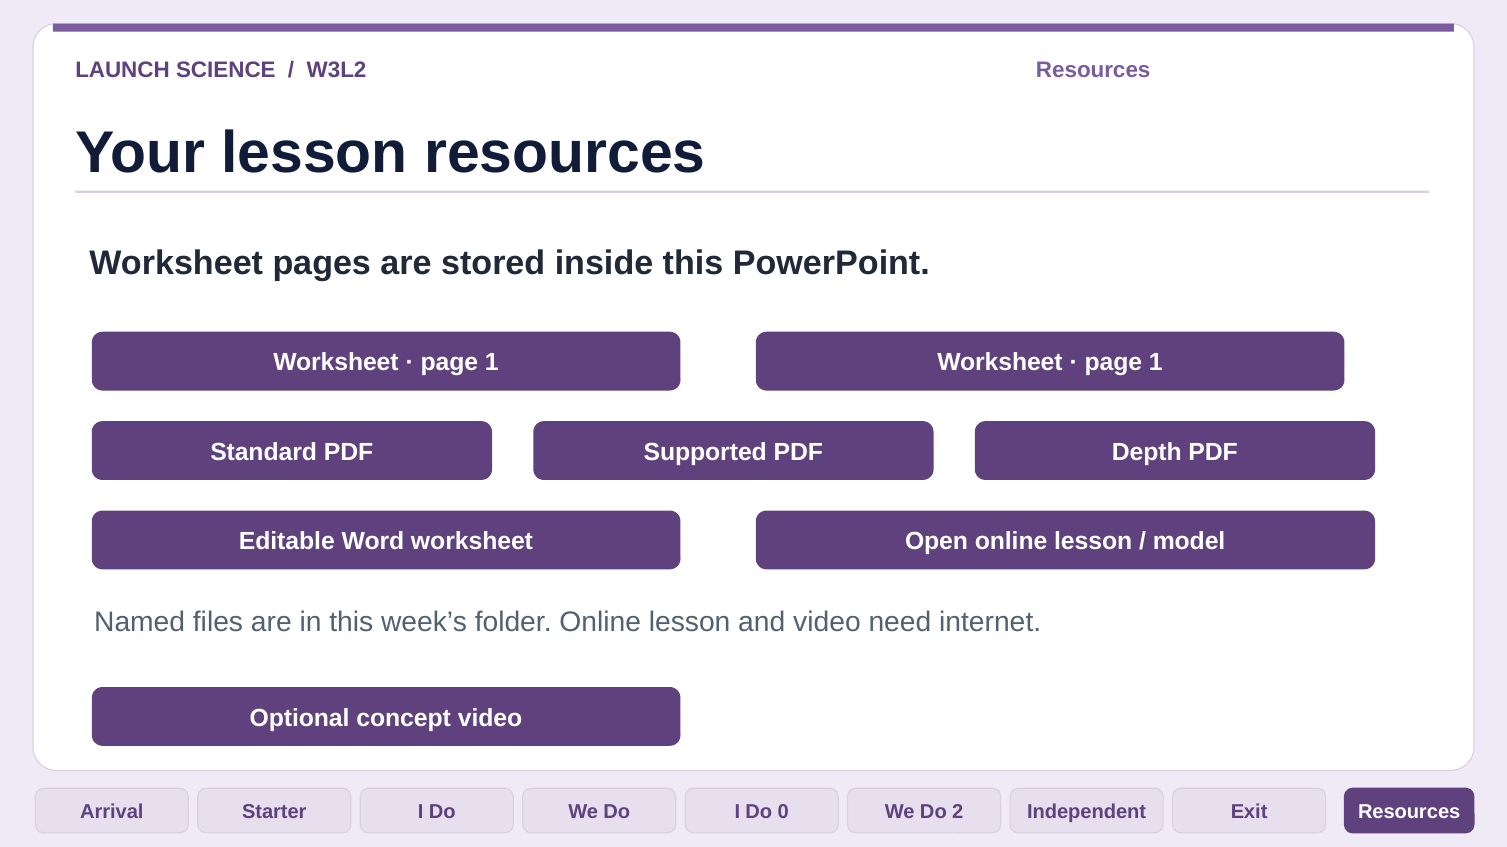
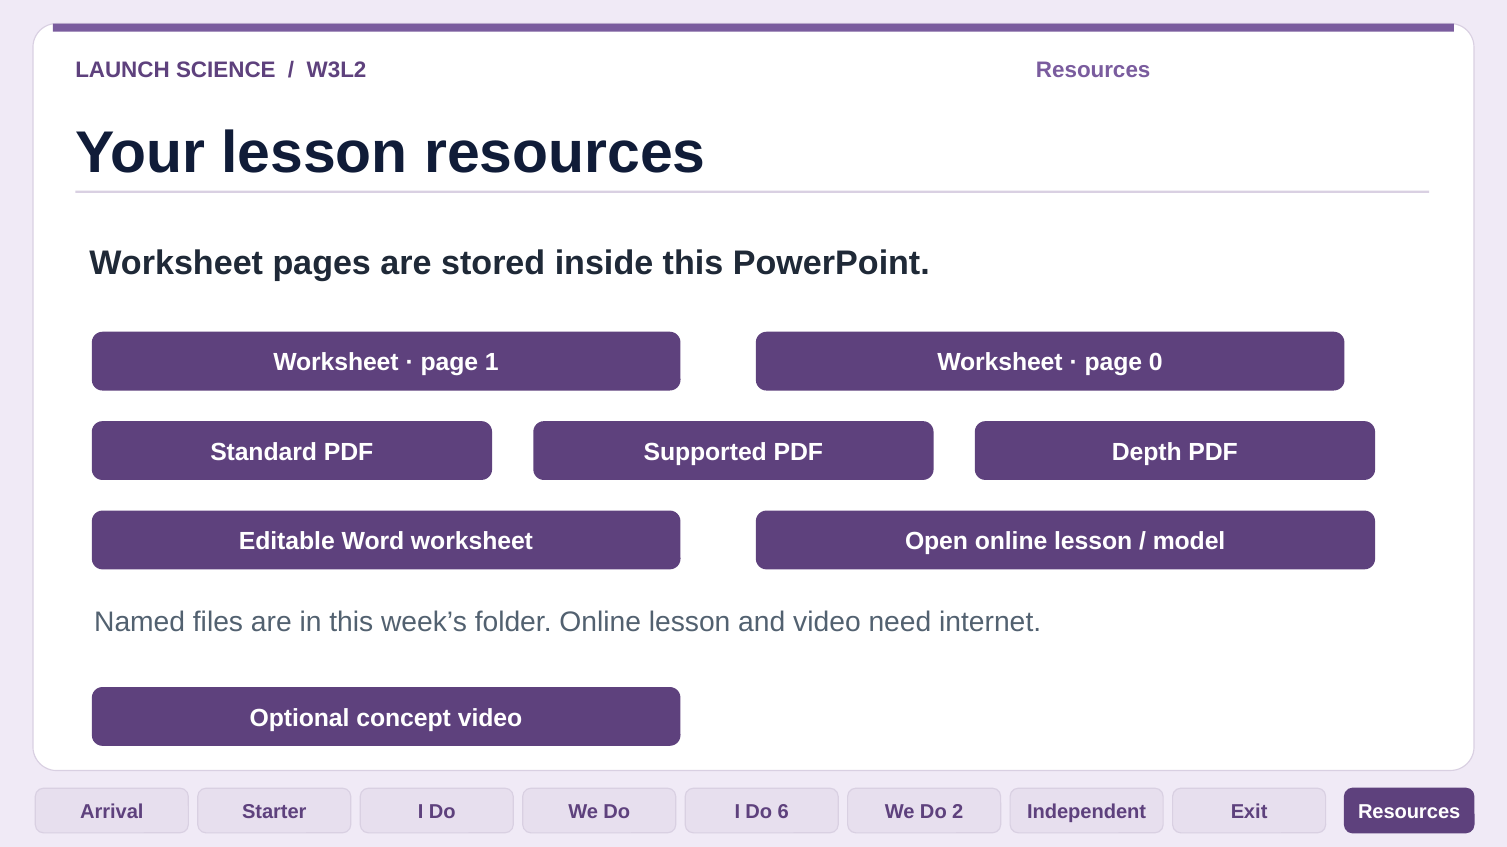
1 at (1156, 363): 1 -> 0
0: 0 -> 6
